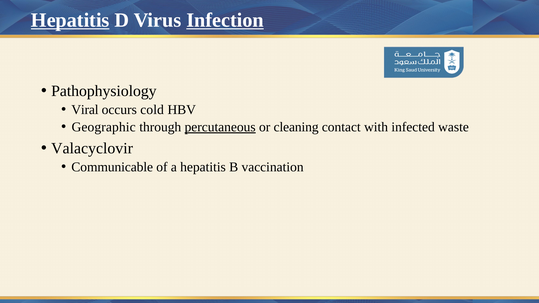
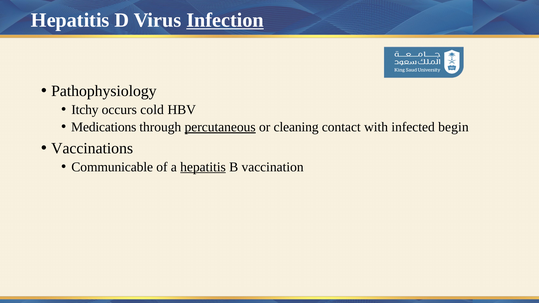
Hepatitis at (70, 20) underline: present -> none
Viral: Viral -> Itchy
Geographic: Geographic -> Medications
waste: waste -> begin
Valacyclovir: Valacyclovir -> Vaccinations
hepatitis at (203, 167) underline: none -> present
